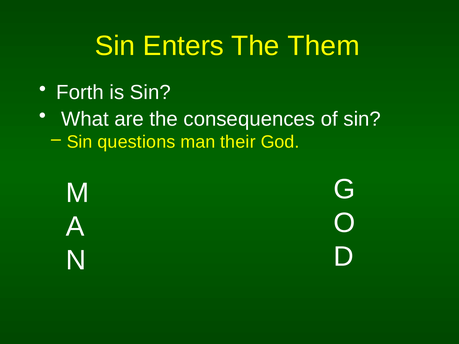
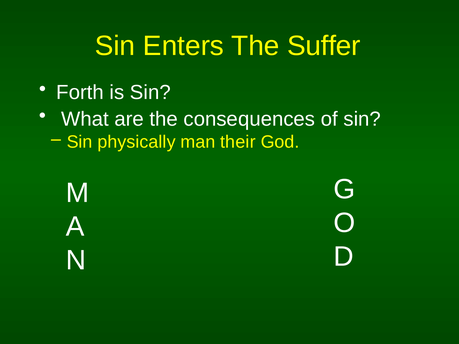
Them: Them -> Suffer
questions: questions -> physically
